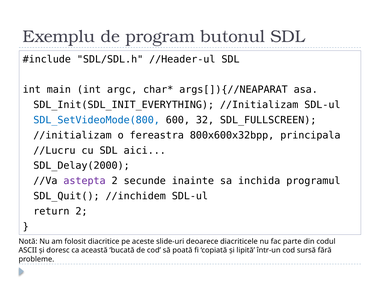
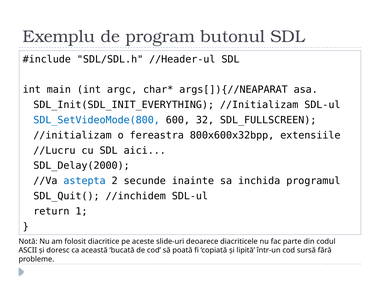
principala: principala -> extensiile
astepta colour: purple -> blue
return 2: 2 -> 1
